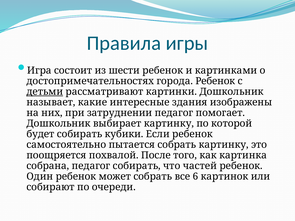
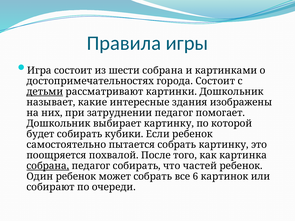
шести ребенок: ребенок -> собрана
города Ребенок: Ребенок -> Состоит
собрана at (48, 166) underline: none -> present
